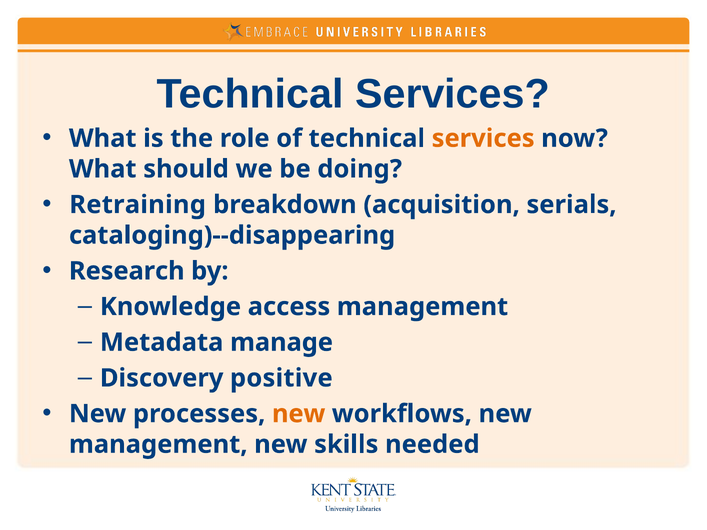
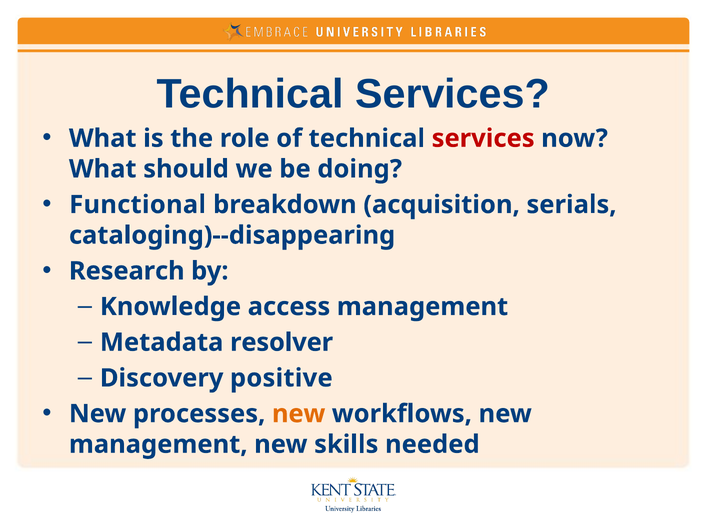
services at (483, 138) colour: orange -> red
Retraining: Retraining -> Functional
manage: manage -> resolver
